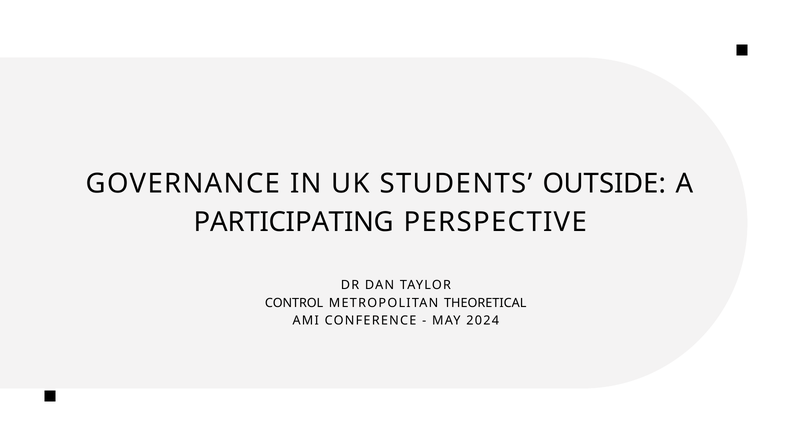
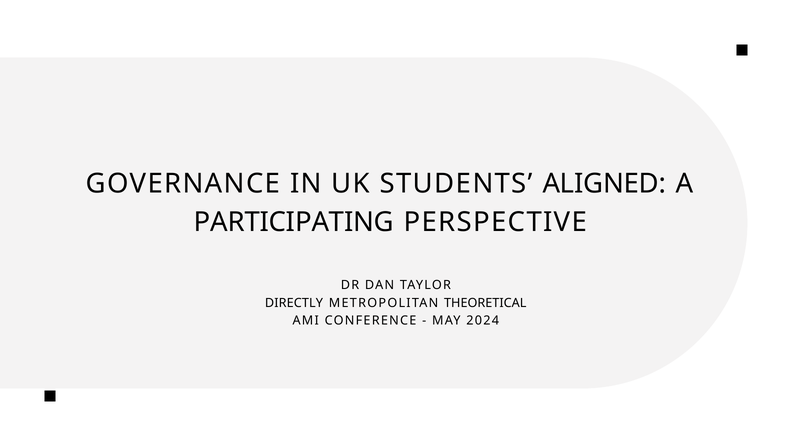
OUTSIDE: OUTSIDE -> ALIGNED
CONTROL: CONTROL -> DIRECTLY
